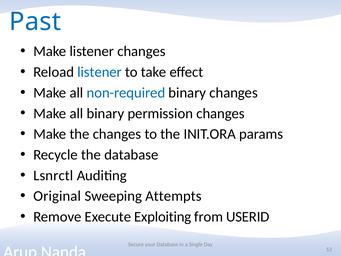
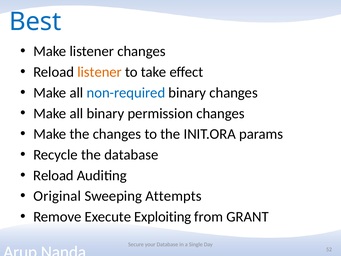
Past: Past -> Best
listener at (100, 72) colour: blue -> orange
Lsnrctl at (53, 175): Lsnrctl -> Reload
USERID: USERID -> GRANT
